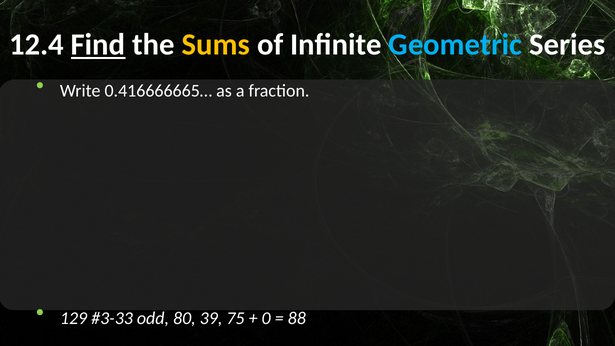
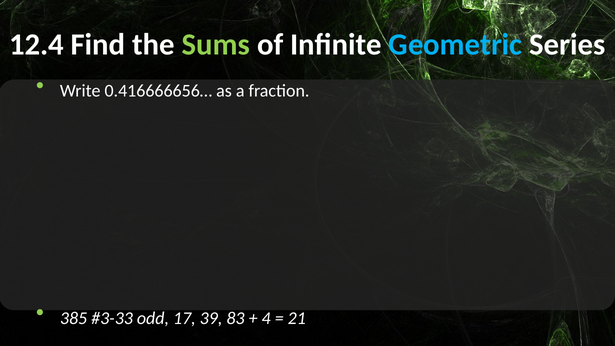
Find underline: present -> none
Sums colour: yellow -> light green
0.416666665…: 0.416666665… -> 0.416666656…
129: 129 -> 385
80: 80 -> 17
75: 75 -> 83
0: 0 -> 4
88: 88 -> 21
